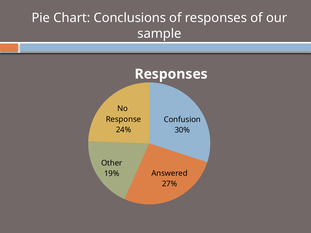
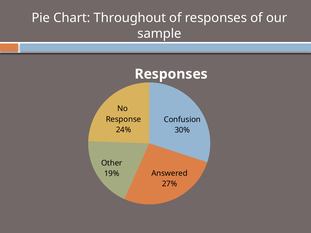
Conclusions: Conclusions -> Throughout
